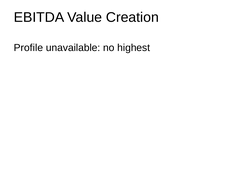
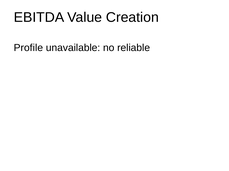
highest: highest -> reliable
